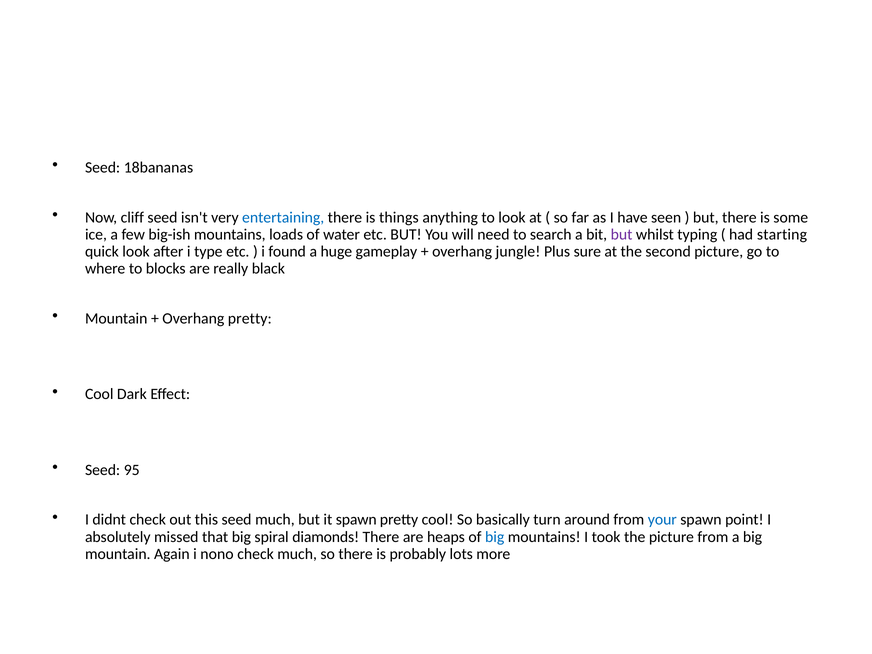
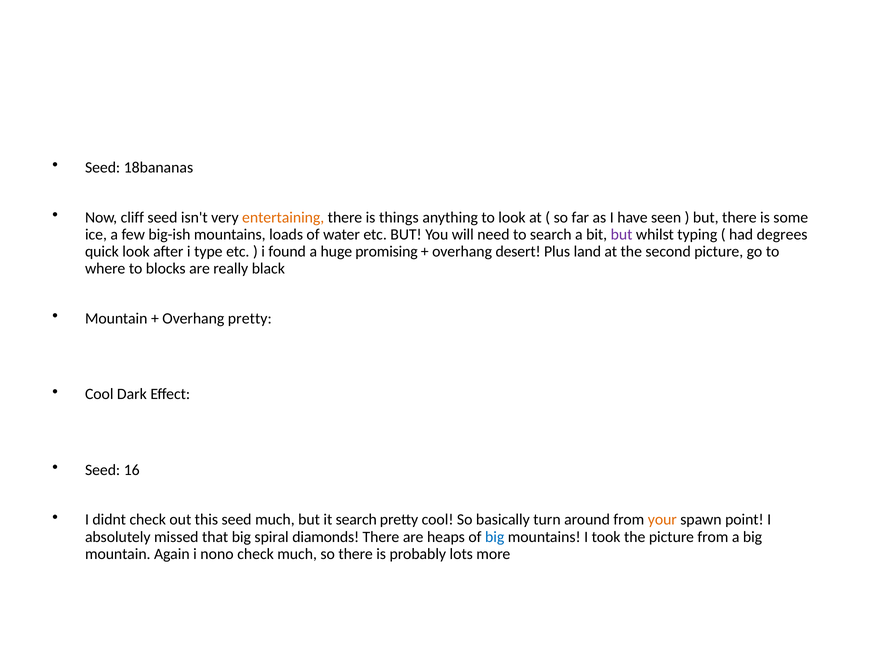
entertaining colour: blue -> orange
starting: starting -> degrees
gameplay: gameplay -> promising
jungle: jungle -> desert
sure: sure -> land
95: 95 -> 16
it spawn: spawn -> search
your colour: blue -> orange
